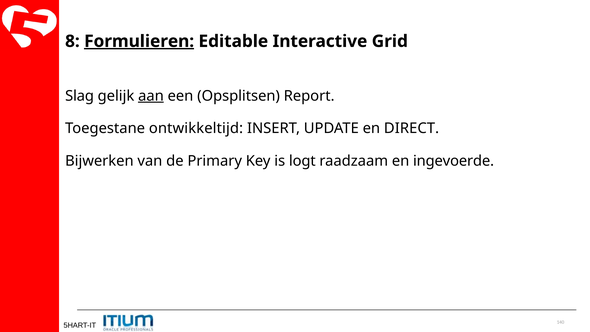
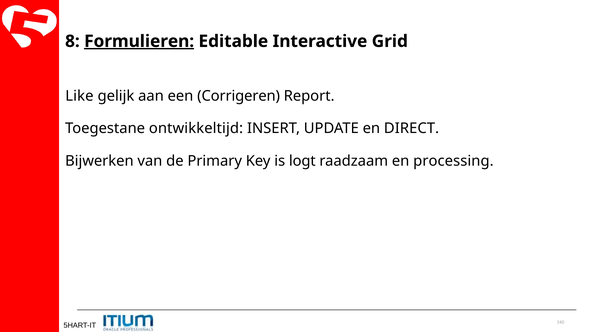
Slag: Slag -> Like
aan underline: present -> none
Opsplitsen: Opsplitsen -> Corrigeren
ingevoerde: ingevoerde -> processing
